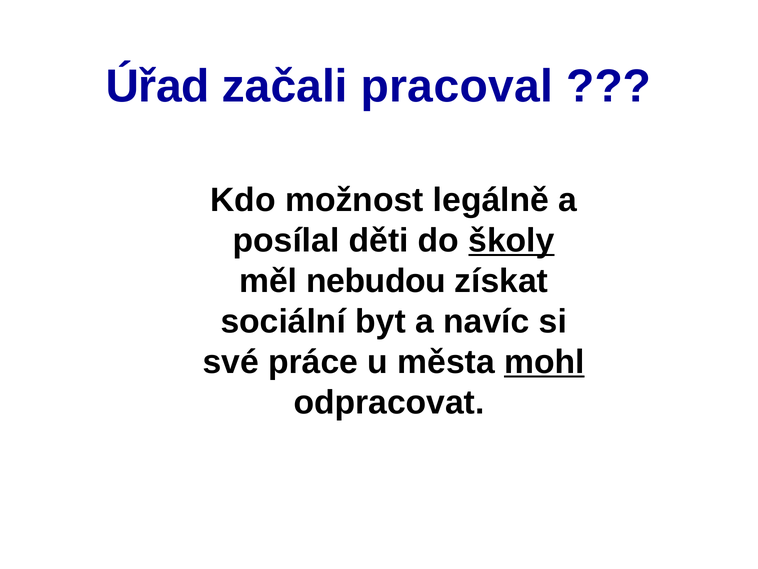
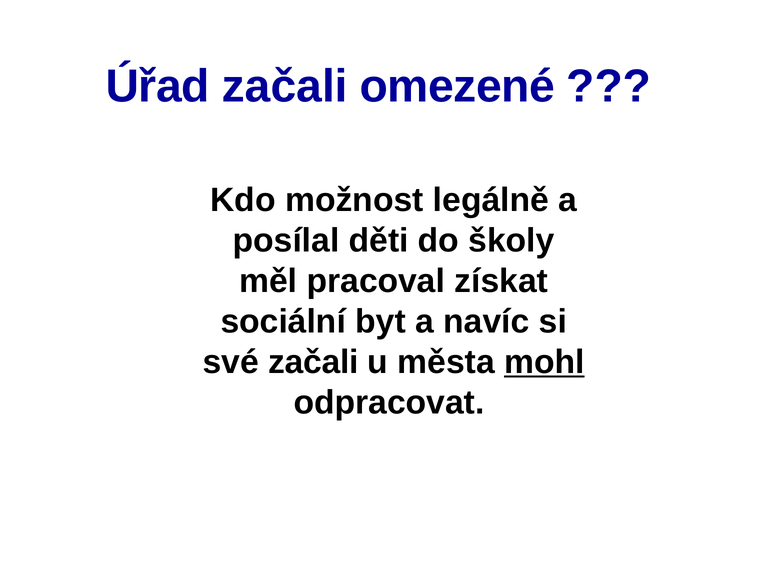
pracoval: pracoval -> omezené
školy underline: present -> none
nebudou: nebudou -> pracoval
své práce: práce -> začali
